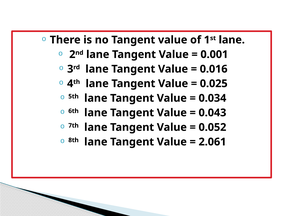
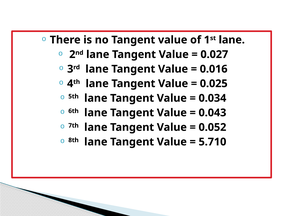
0.001: 0.001 -> 0.027
2.061: 2.061 -> 5.710
